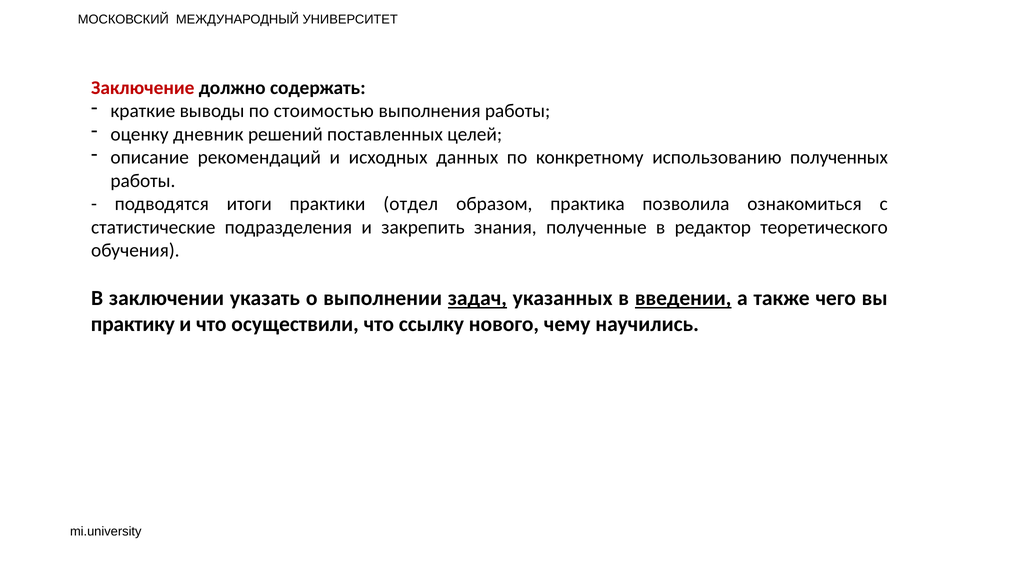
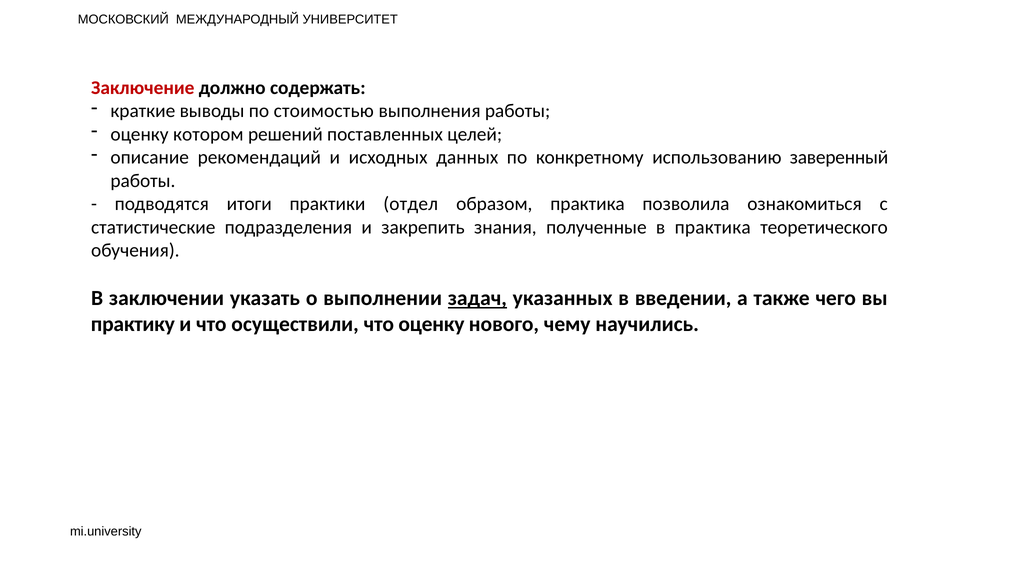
дневник: дневник -> котором
полученных: полученных -> заверенный
в редактор: редактор -> практика
введении underline: present -> none
что ссылку: ссылку -> оценку
